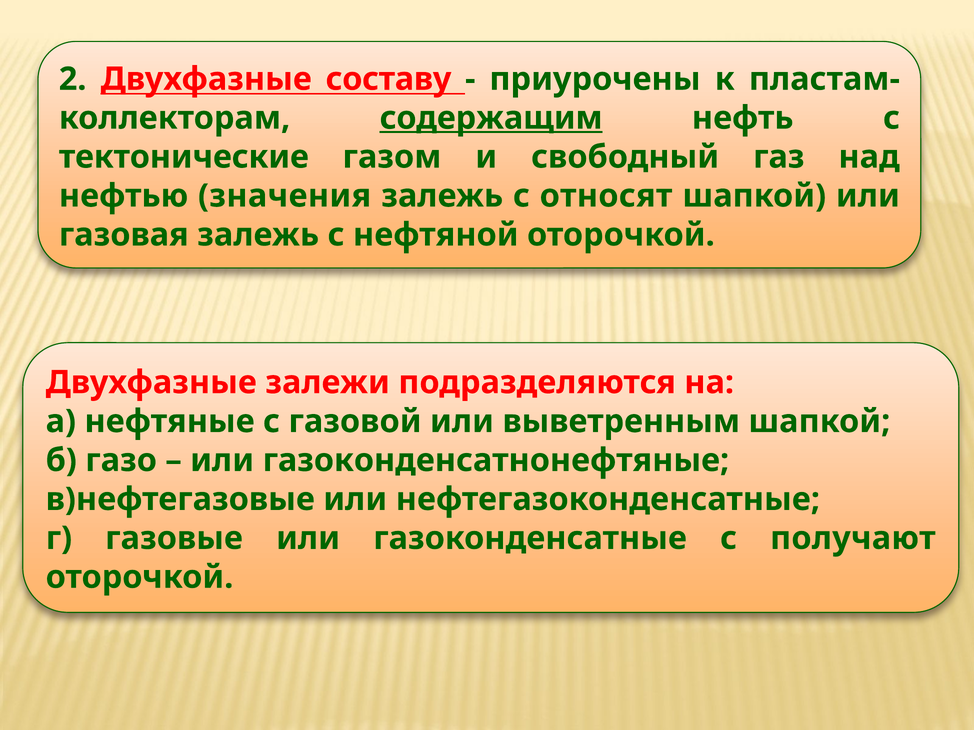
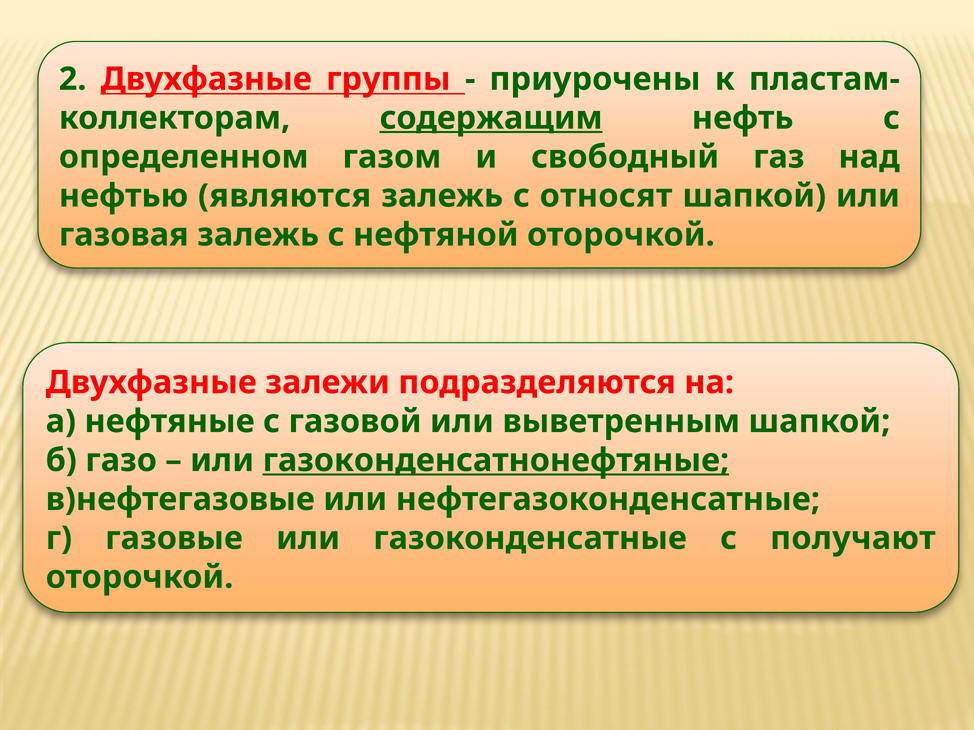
составу: составу -> группы
тектонические: тектонические -> определенном
значения: значения -> являются
газоконденсатнонефтяные underline: none -> present
